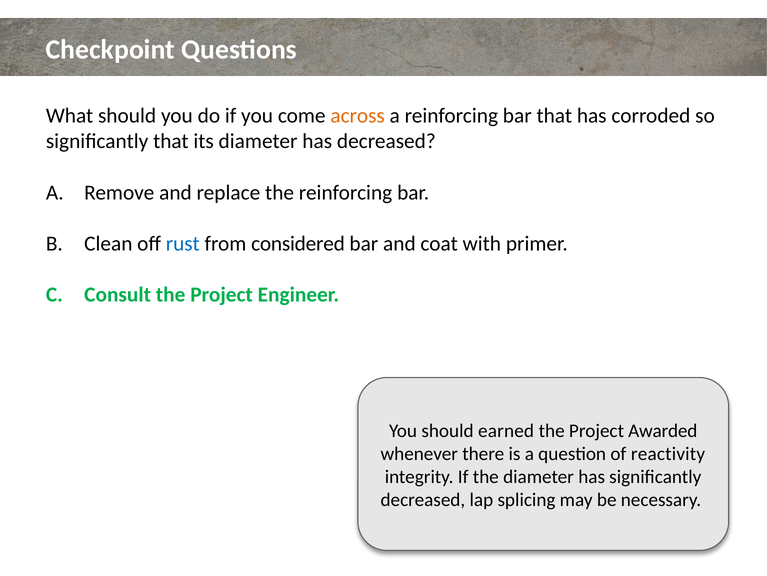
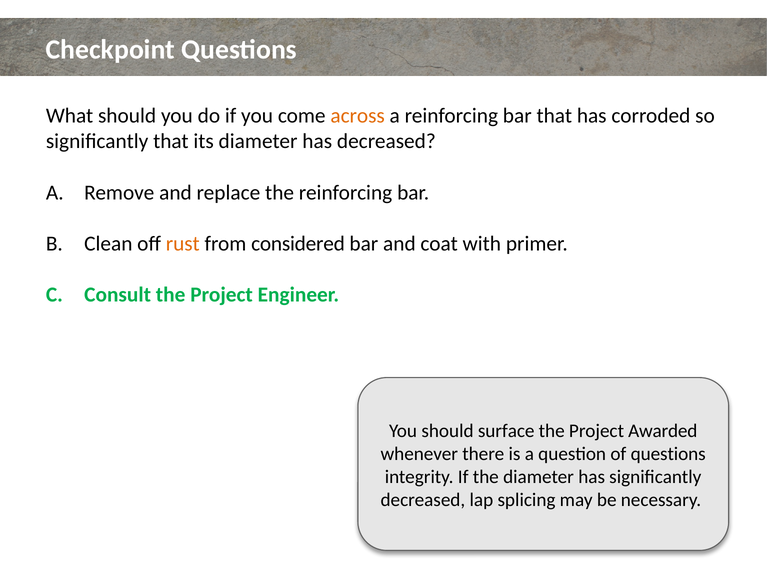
rust colour: blue -> orange
earned: earned -> surface
of reactivity: reactivity -> questions
